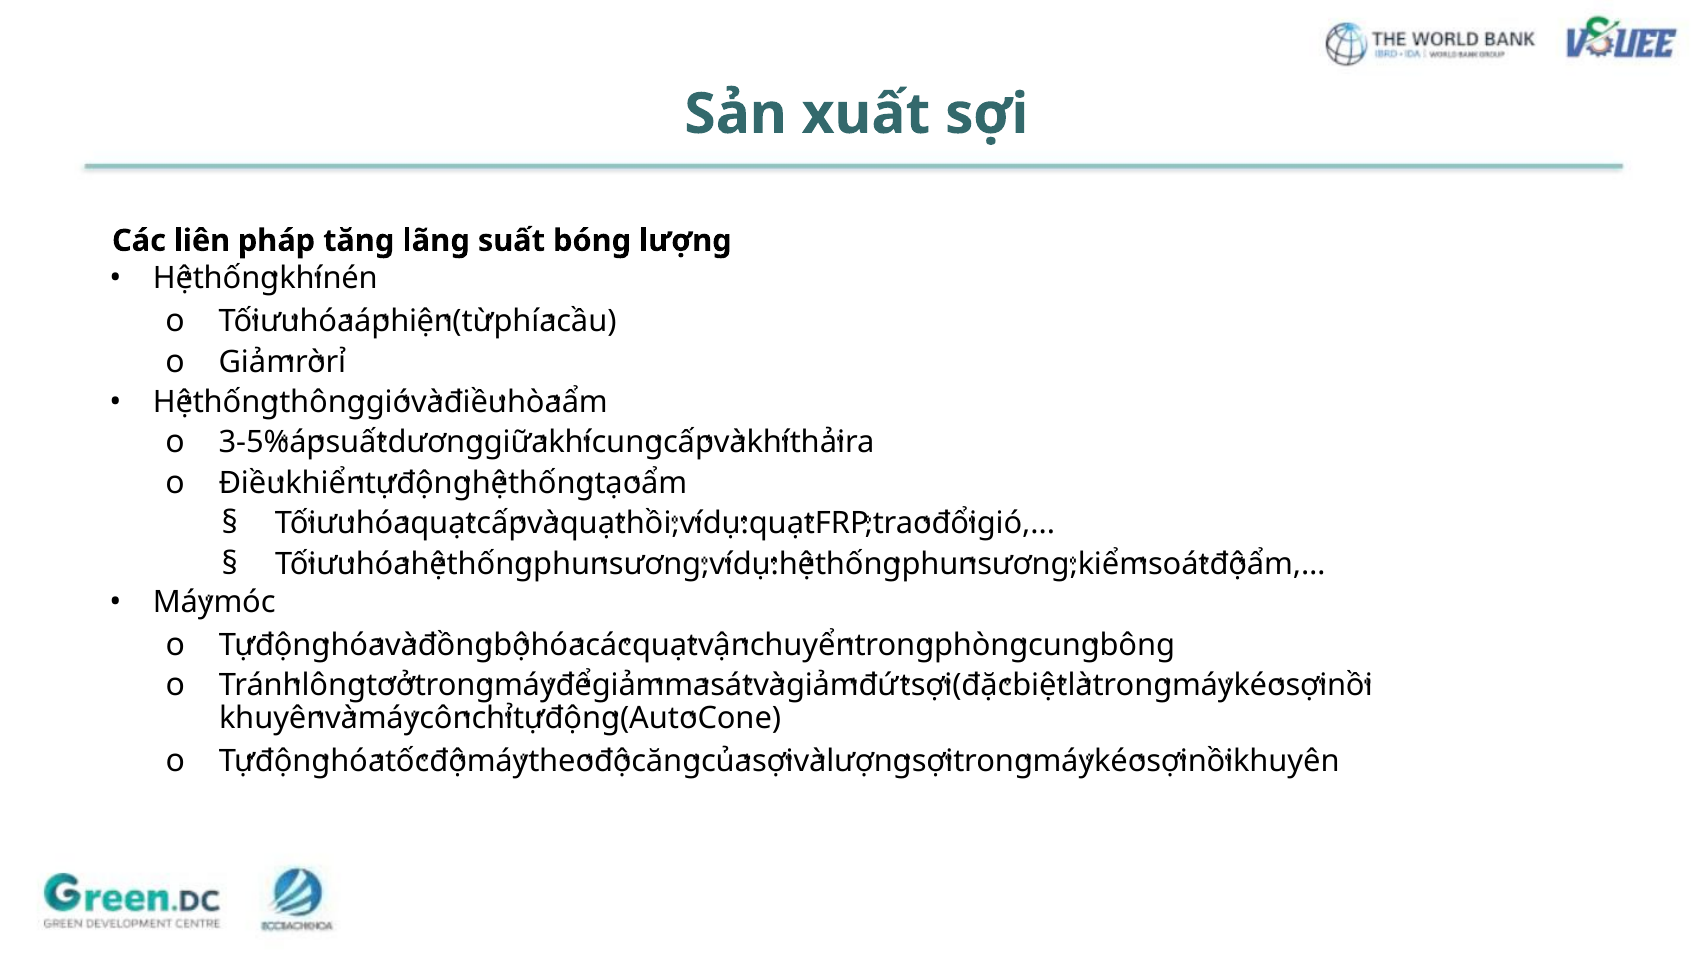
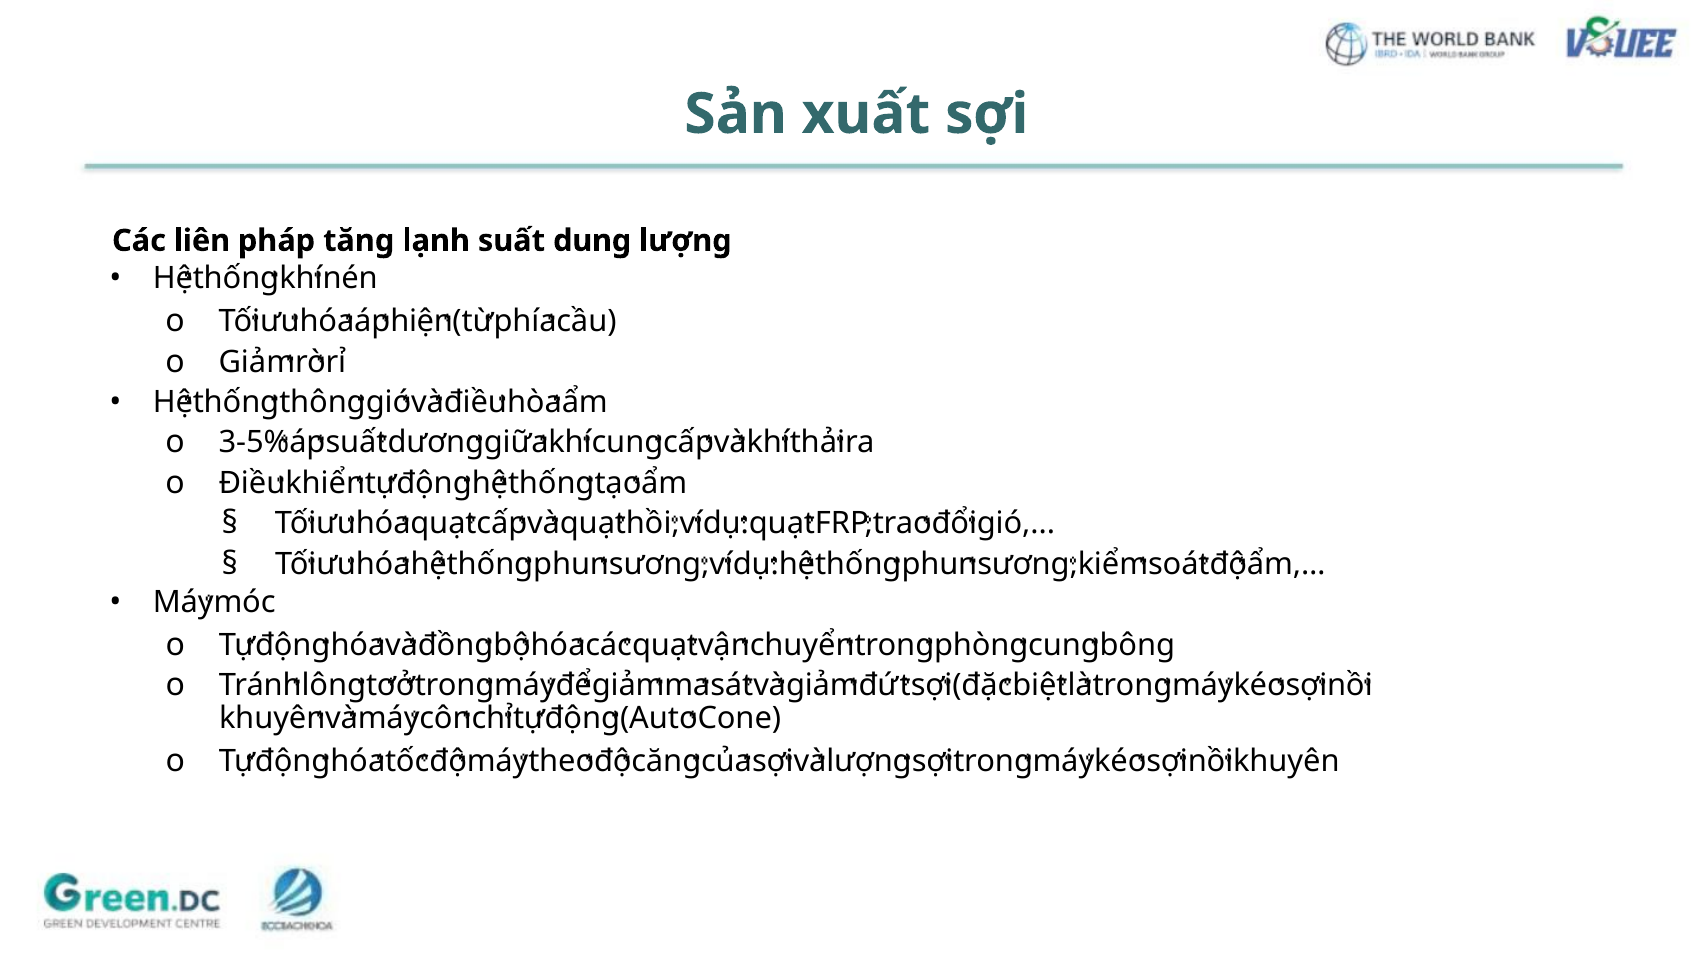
lãng: lãng -> lạnh
bóng: bóng -> dung
